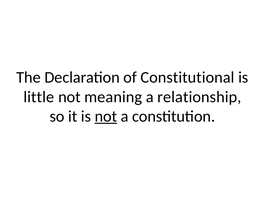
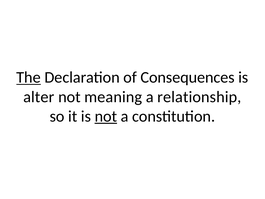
The underline: none -> present
Constitutional: Constitutional -> Consequences
little: little -> alter
